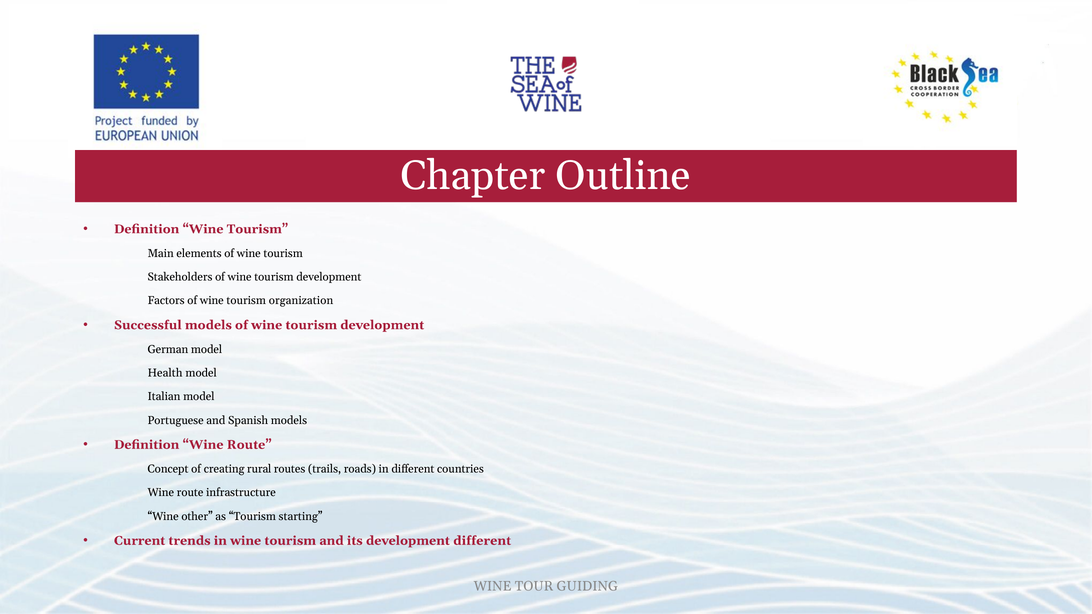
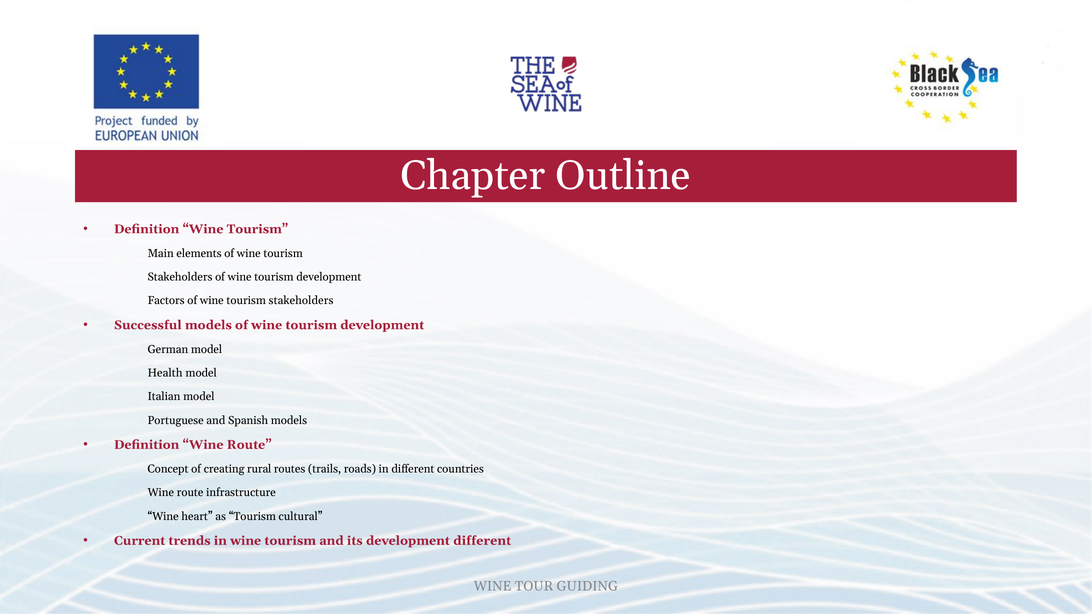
tourism organization: organization -> stakeholders
other: other -> heart
starting: starting -> cultural
